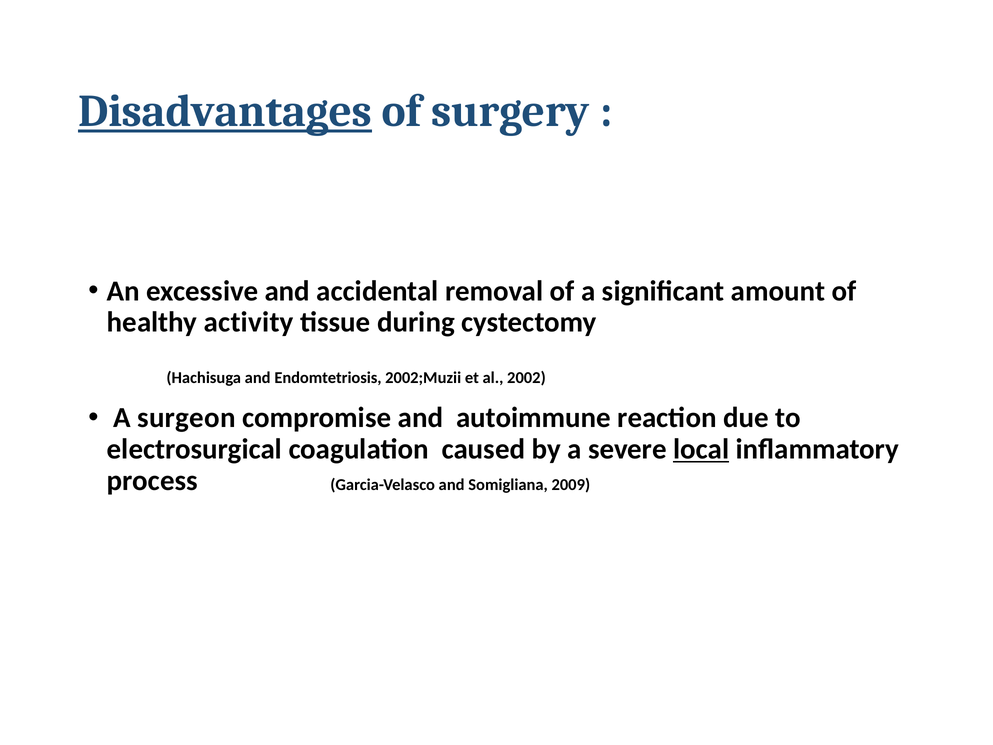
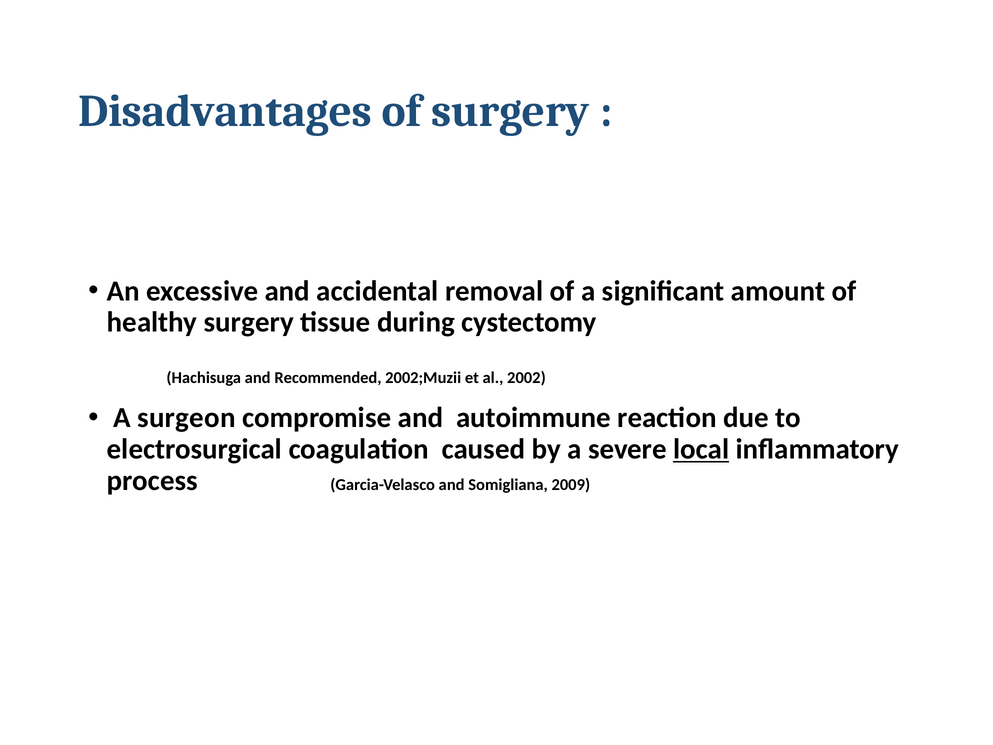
Disadvantages underline: present -> none
healthy activity: activity -> surgery
Endomtetriosis: Endomtetriosis -> Recommended
